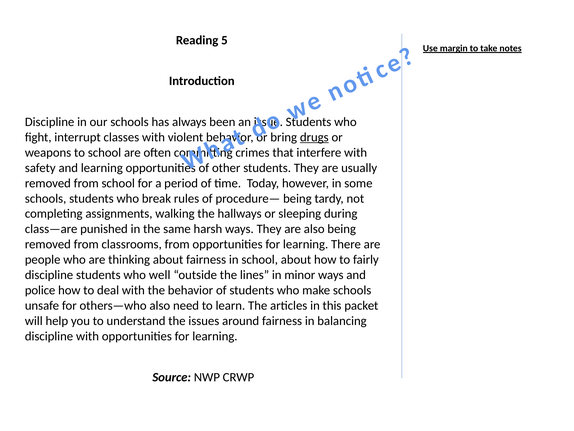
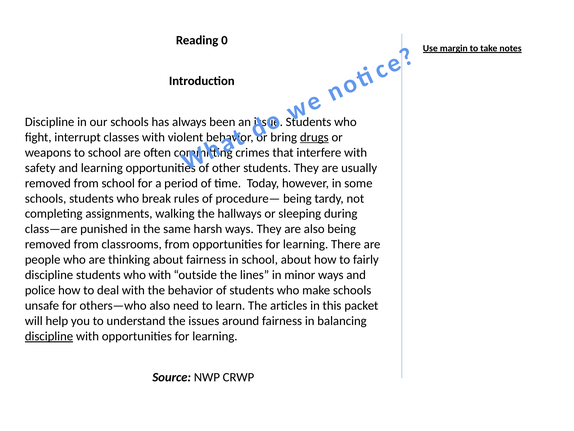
5: 5 -> 0
who well: well -> with
discipline at (49, 336) underline: none -> present
